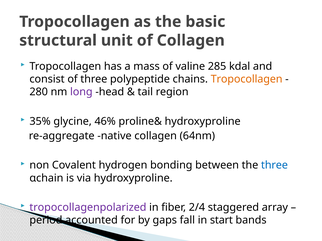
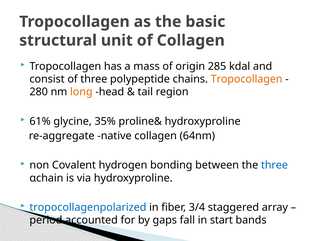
valine: valine -> origin
long colour: purple -> orange
35%: 35% -> 61%
46%: 46% -> 35%
tropocollagenpolarized colour: purple -> blue
2/4: 2/4 -> 3/4
